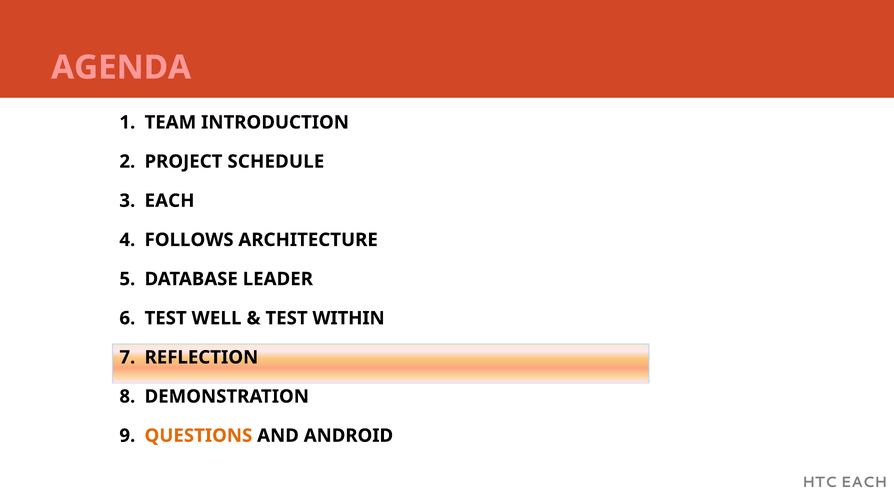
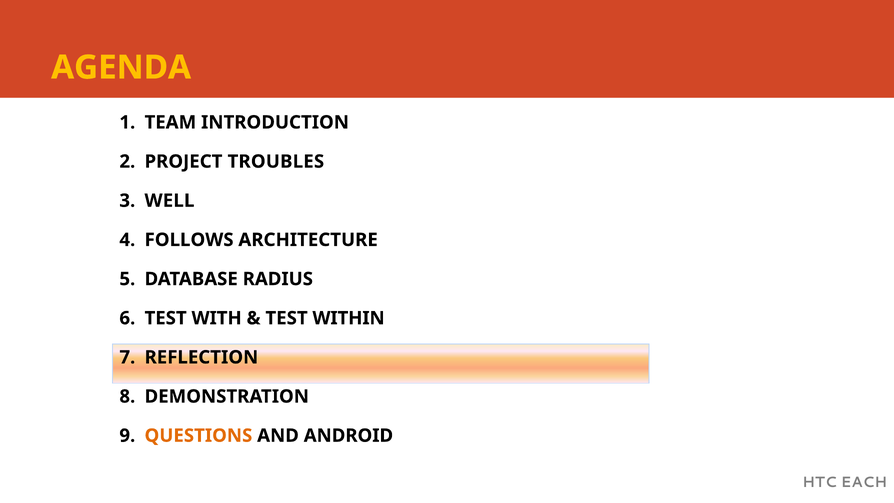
AGENDA colour: pink -> yellow
SCHEDULE: SCHEDULE -> TROUBLES
EACH at (170, 201): EACH -> WELL
LEADER: LEADER -> RADIUS
WELL: WELL -> WITH
